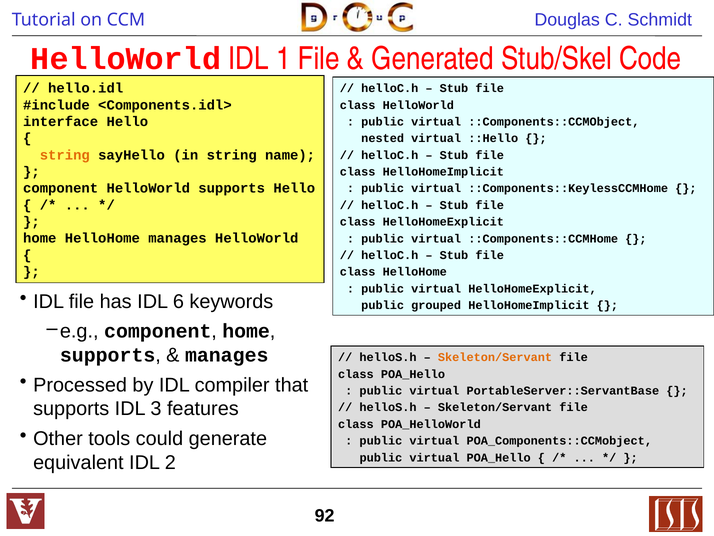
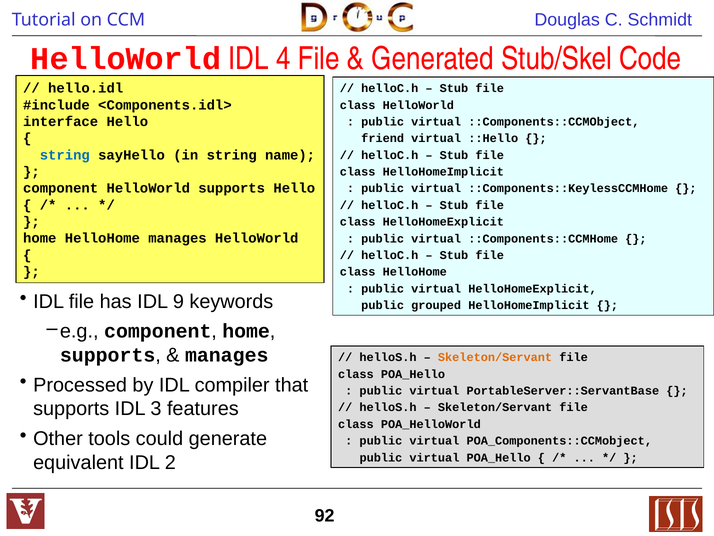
1: 1 -> 4
nested: nested -> friend
string at (65, 155) colour: orange -> blue
6: 6 -> 9
